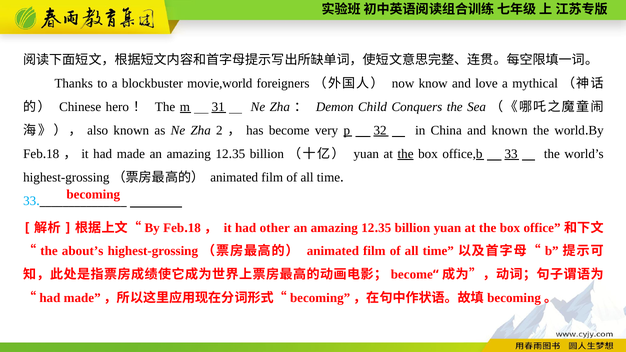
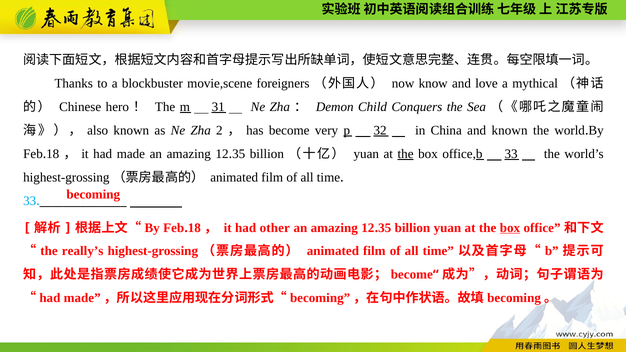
movie,world: movie,world -> movie,scene
box at (510, 228) underline: none -> present
about’s: about’s -> really’s
